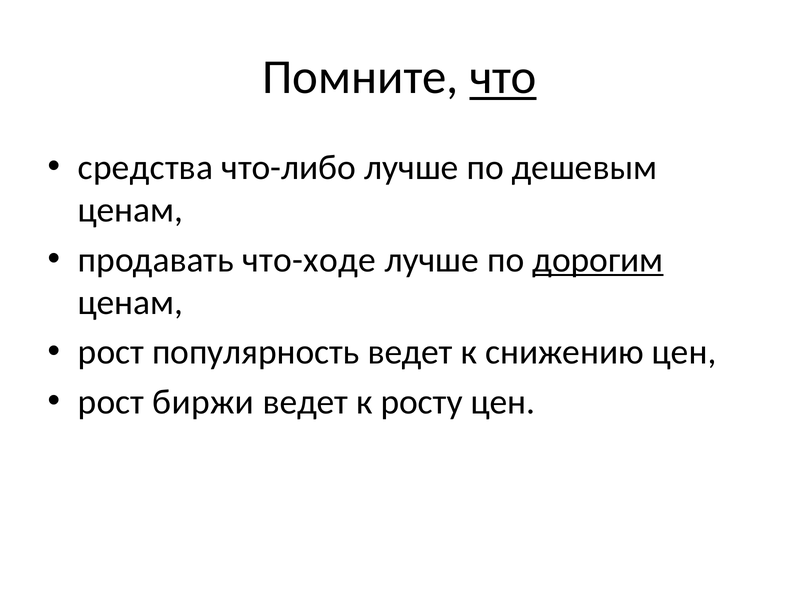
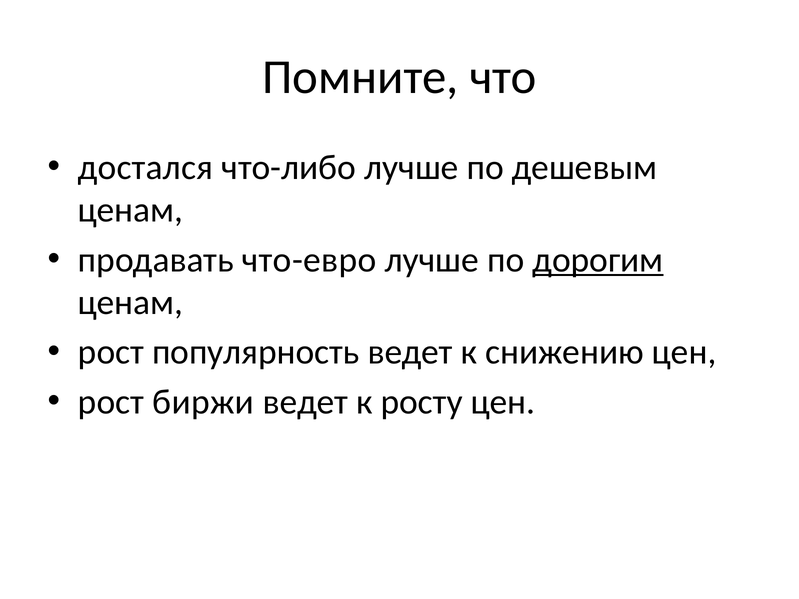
что underline: present -> none
средства: средства -> достался
что-ходе: что-ходе -> что-евро
